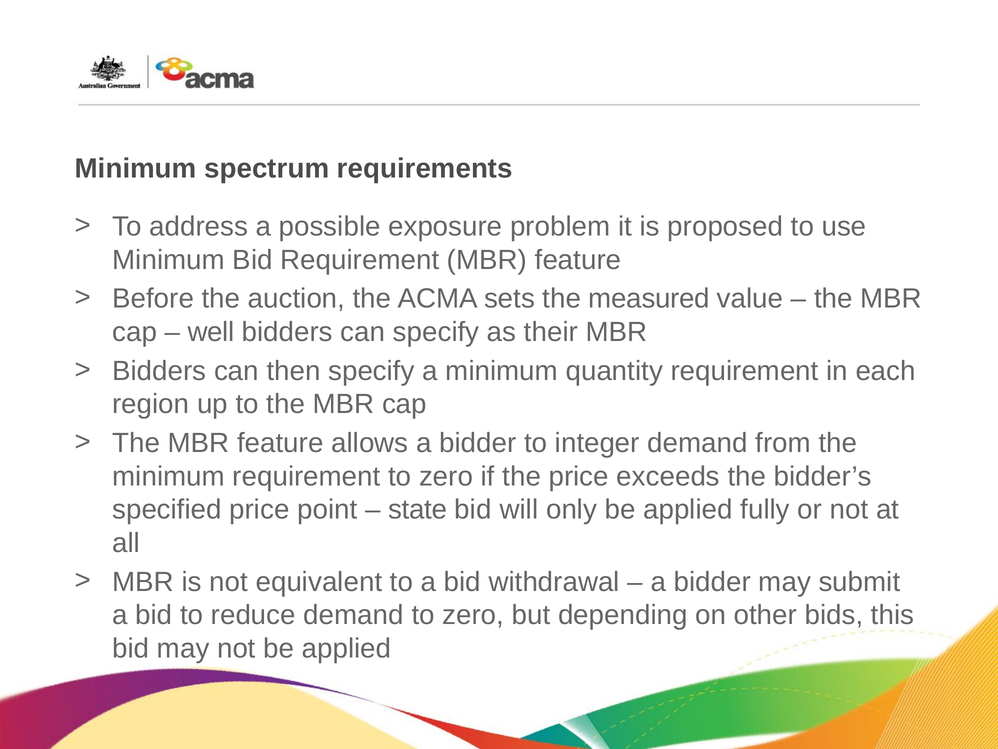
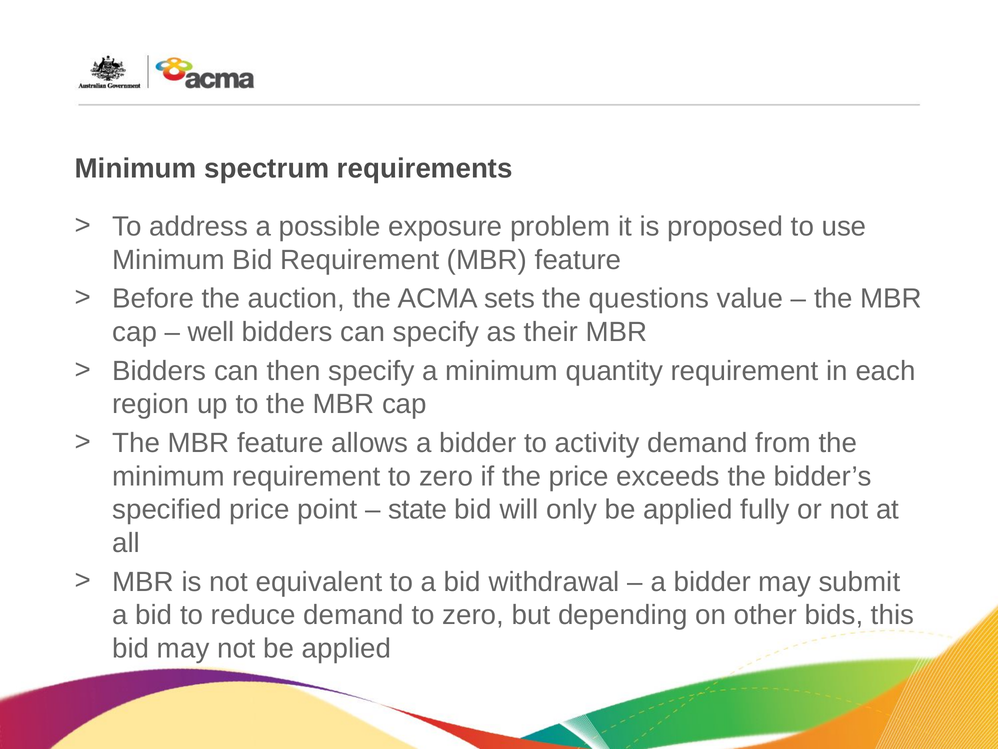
measured: measured -> questions
integer: integer -> activity
